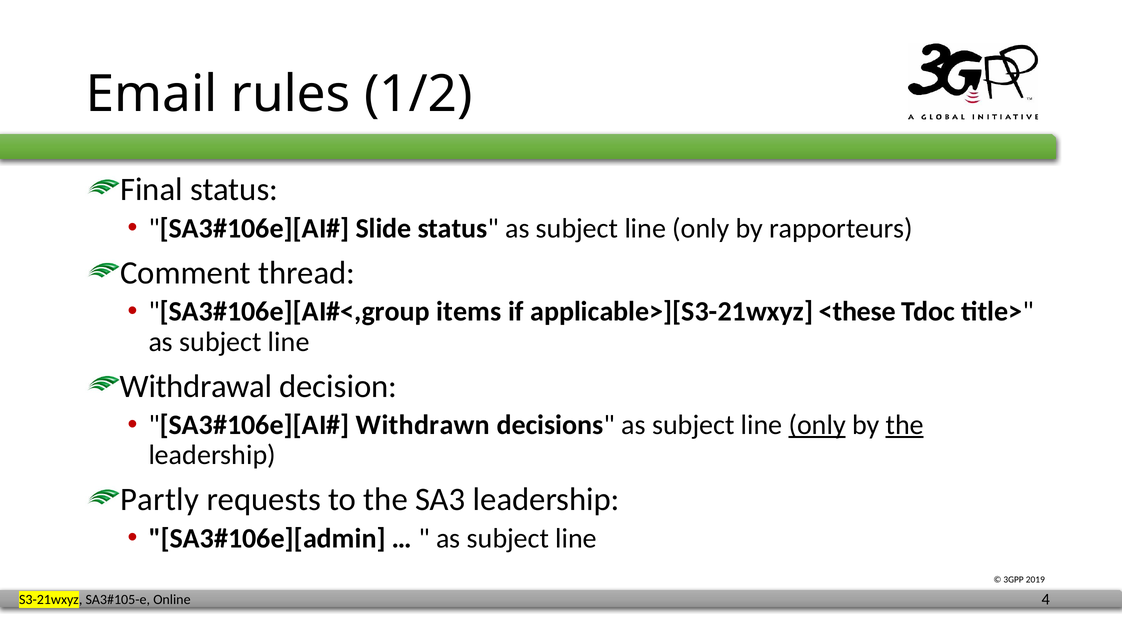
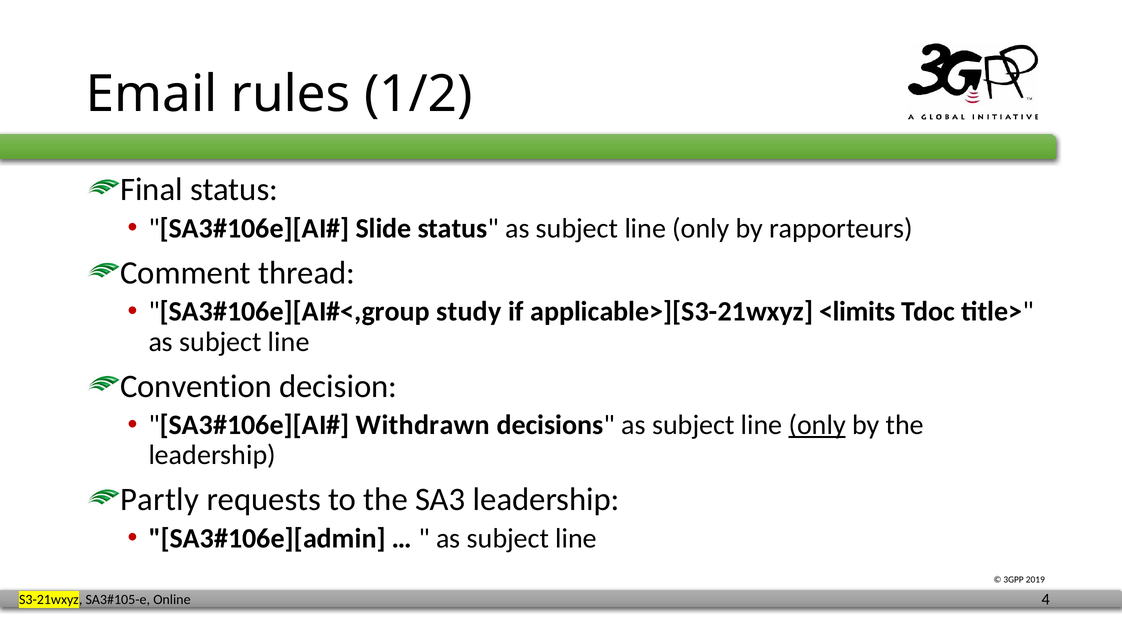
items: items -> study
<these: <these -> <limits
Withdrawal: Withdrawal -> Convention
the at (905, 425) underline: present -> none
